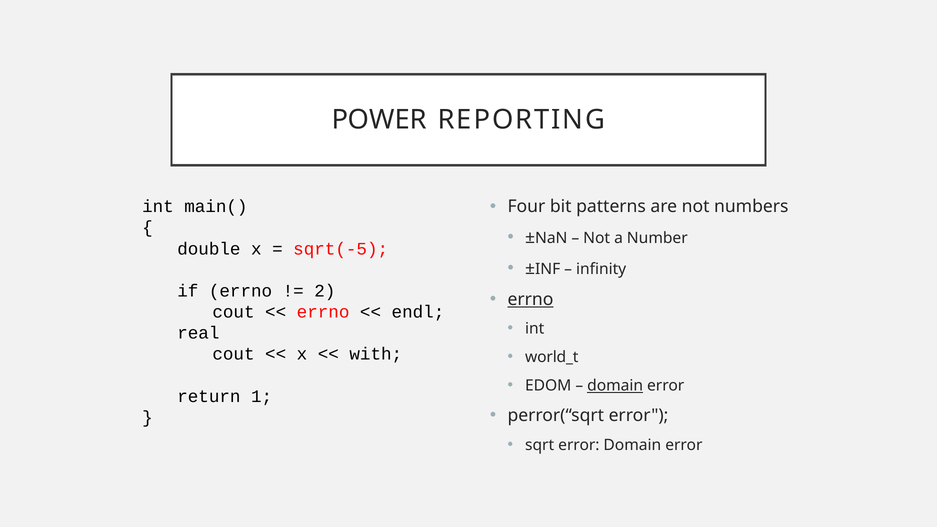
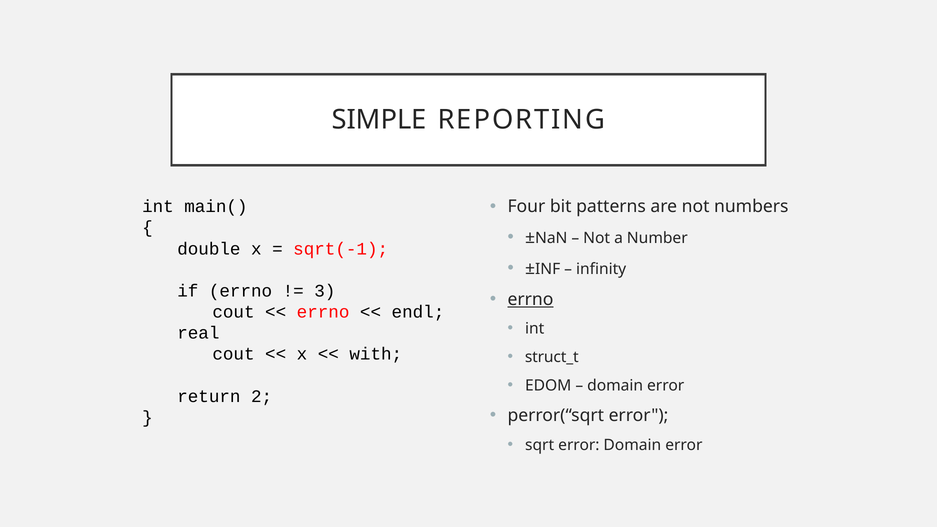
POWER: POWER -> SIMPLE
sqrt(-5: sqrt(-5 -> sqrt(-1
2: 2 -> 3
world_t: world_t -> struct_t
domain at (615, 386) underline: present -> none
1: 1 -> 2
